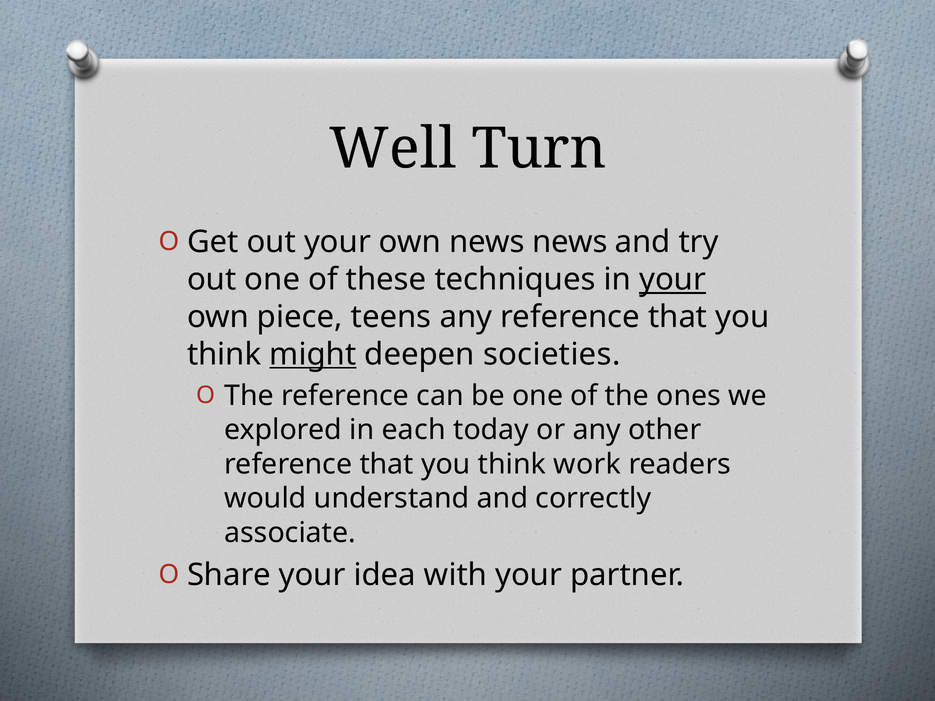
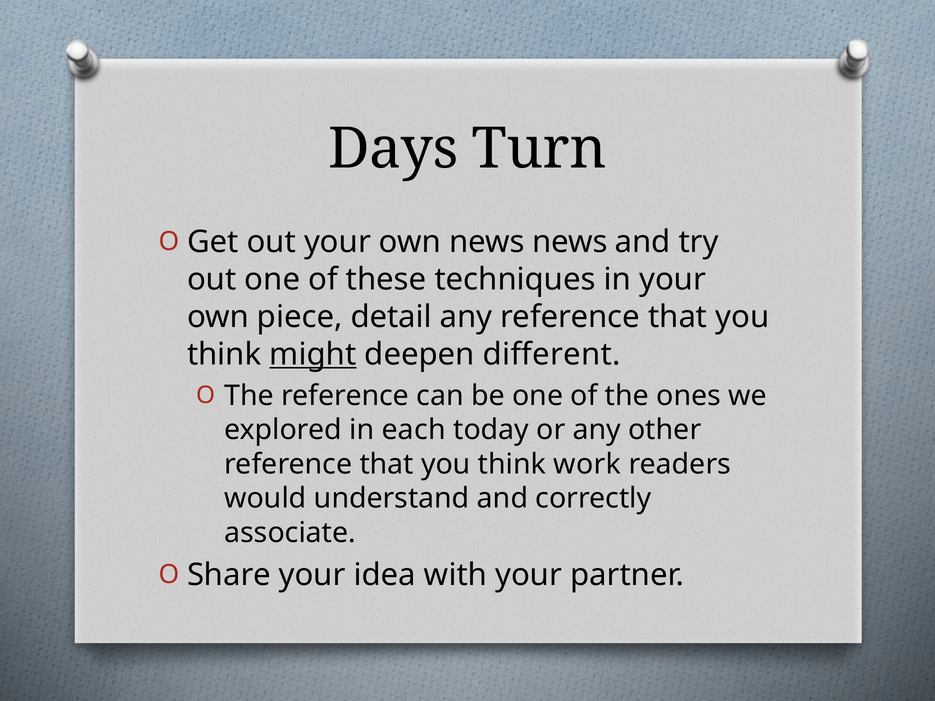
Well: Well -> Days
your at (673, 280) underline: present -> none
teens: teens -> detail
societies: societies -> different
